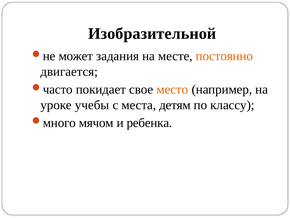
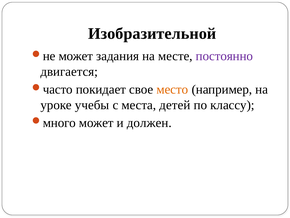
постоянно colour: orange -> purple
детям: детям -> детей
мячом at (96, 123): мячом -> может
ребенка: ребенка -> должен
